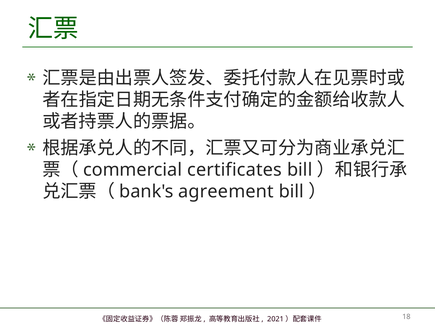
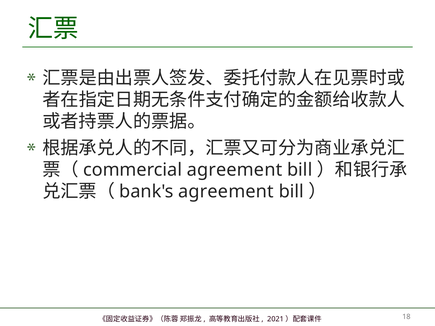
certificates at (235, 170): certificates -> agreement
